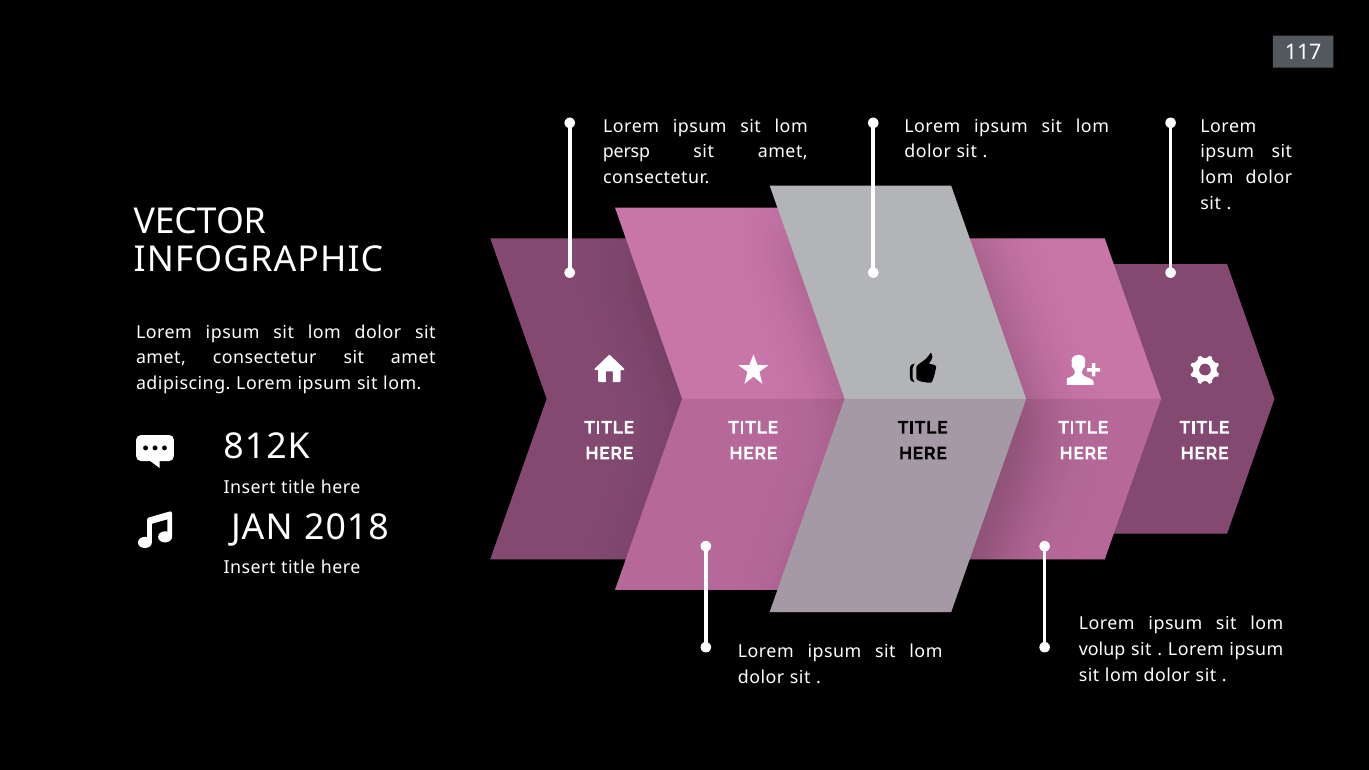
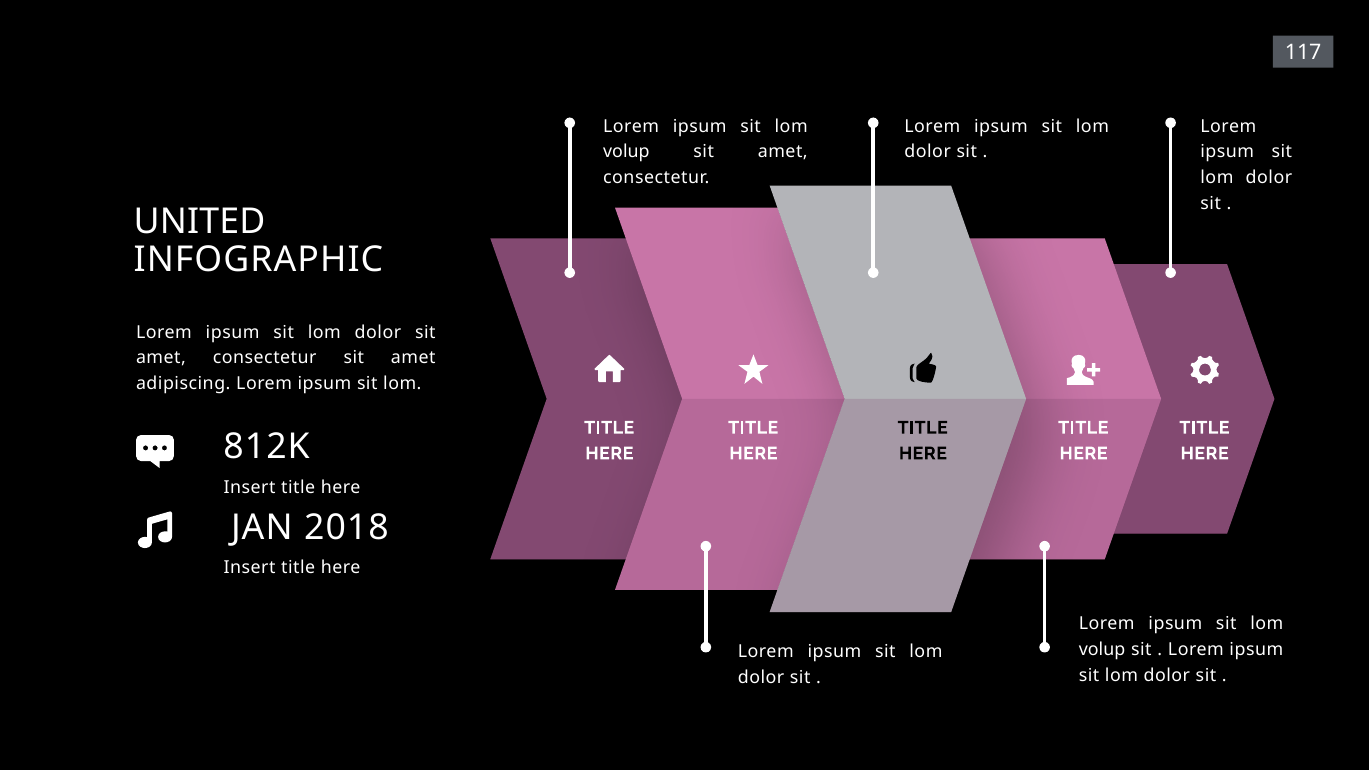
persp at (626, 152): persp -> volup
VECTOR: VECTOR -> UNITED
